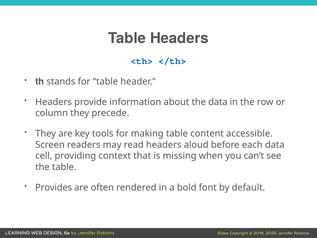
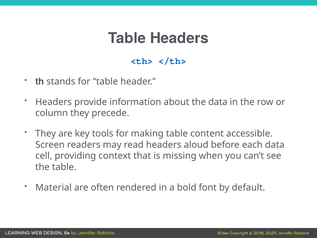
Provides: Provides -> Material
